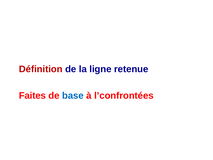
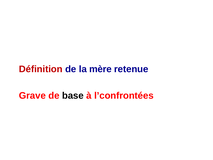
ligne: ligne -> mère
Faites: Faites -> Grave
base colour: blue -> black
